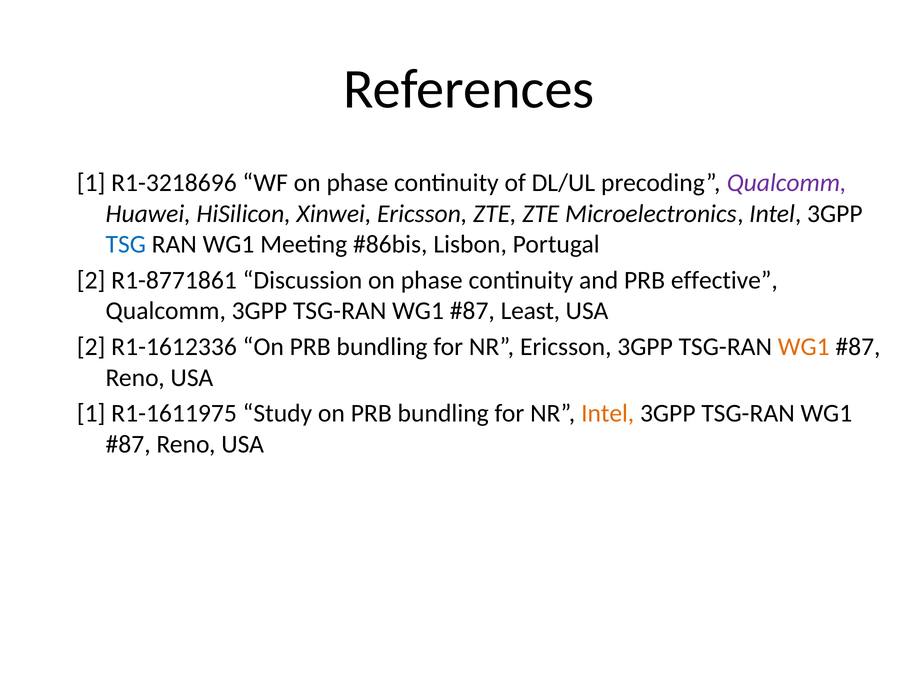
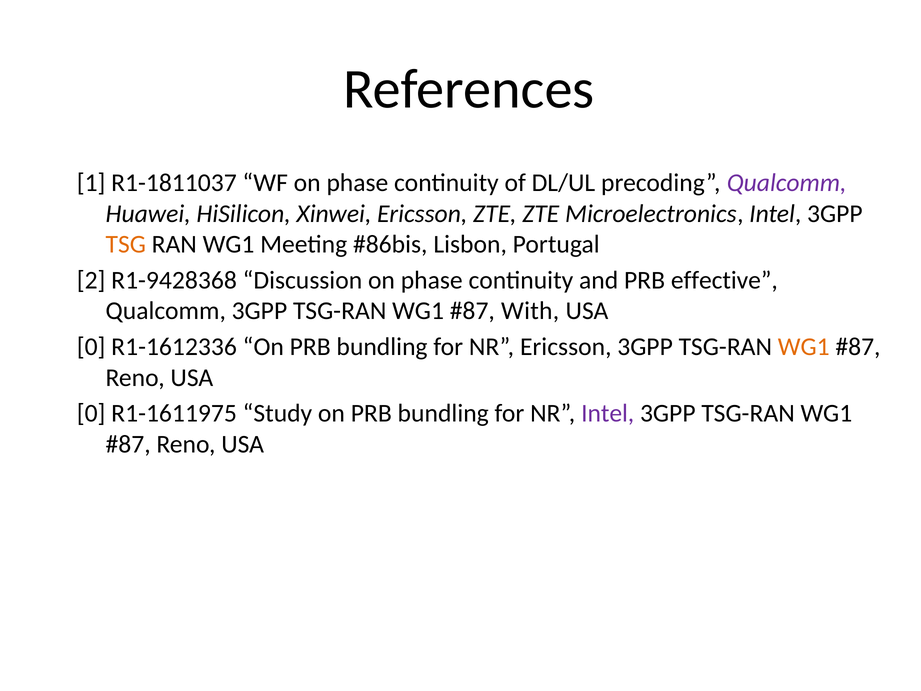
R1-3218696: R1-3218696 -> R1-1811037
TSG colour: blue -> orange
R1-8771861: R1-8771861 -> R1-9428368
Least: Least -> With
2 at (91, 347): 2 -> 0
1 at (91, 413): 1 -> 0
Intel at (608, 413) colour: orange -> purple
